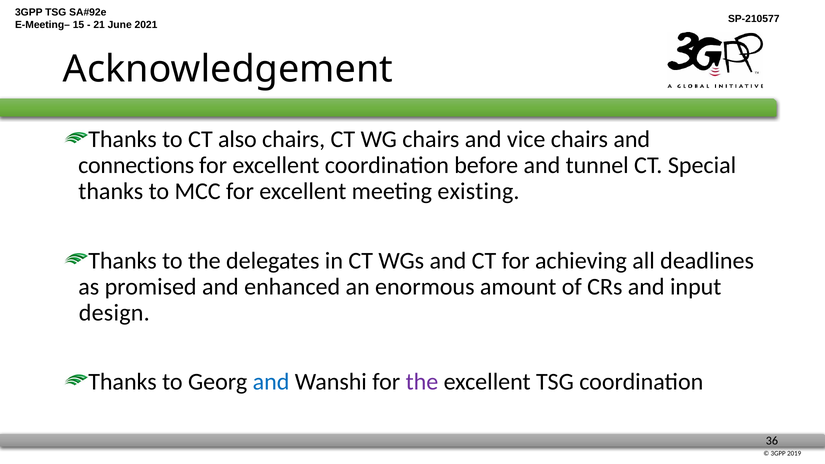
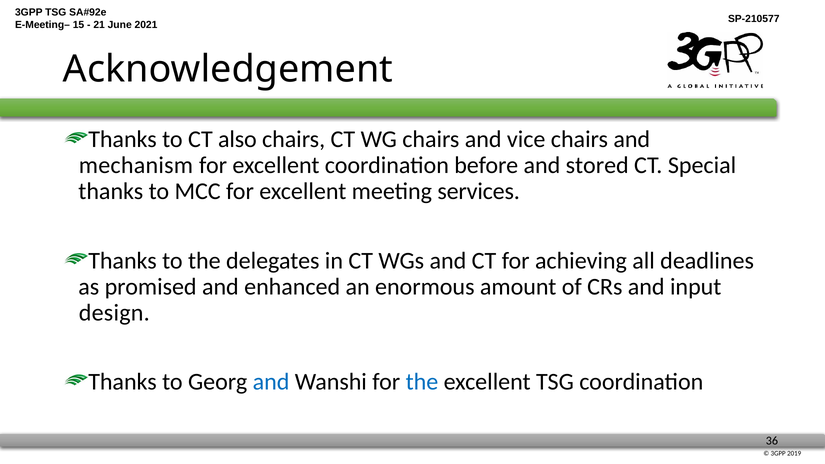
connections: connections -> mechanism
tunnel: tunnel -> stored
existing: existing -> services
the at (422, 382) colour: purple -> blue
